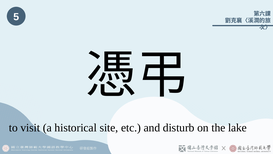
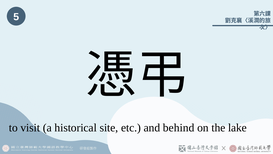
disturb: disturb -> behind
